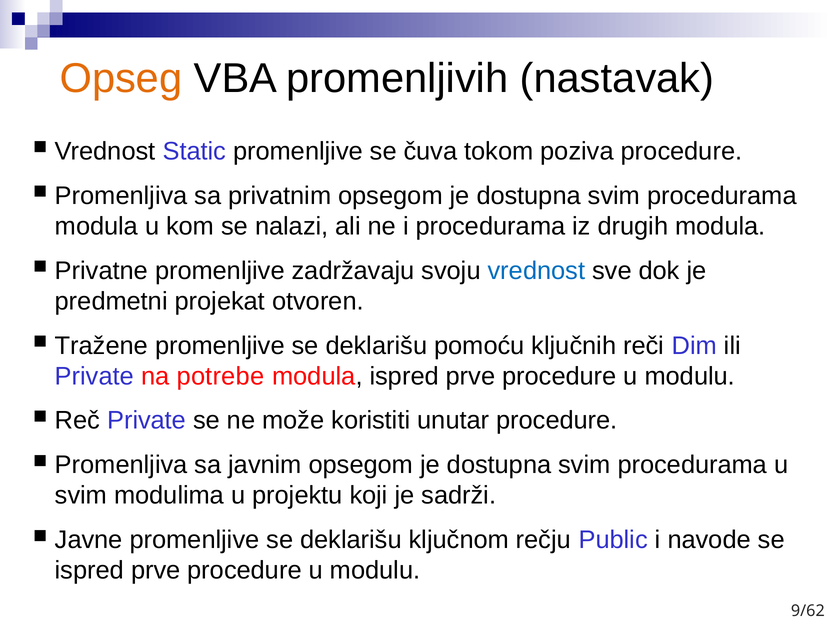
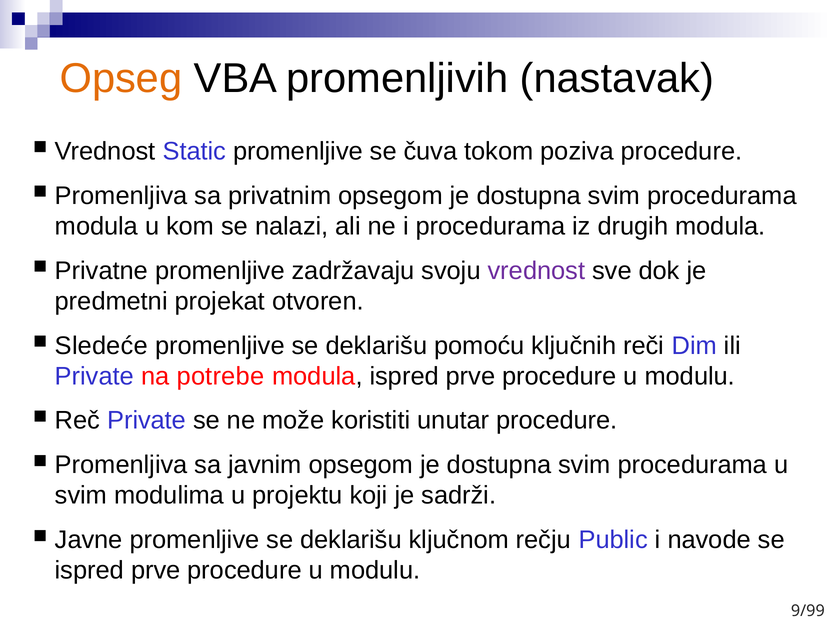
vrednost at (536, 271) colour: blue -> purple
Tražene: Tražene -> Sledeće
9/62: 9/62 -> 9/99
